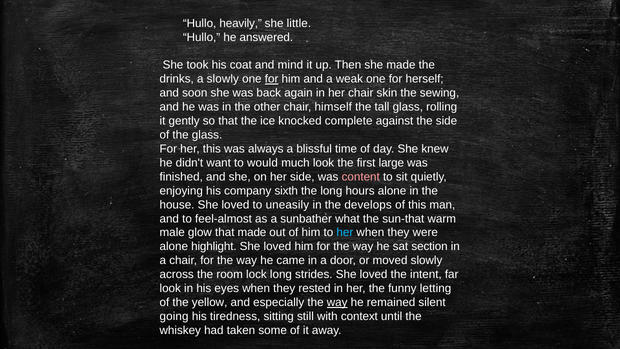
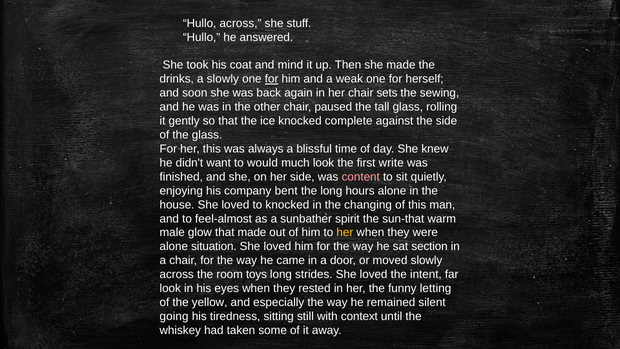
Hullo heavily: heavily -> across
little: little -> stuff
skin: skin -> sets
himself: himself -> paused
large: large -> write
sixth: sixth -> bent
to uneasily: uneasily -> knocked
develops: develops -> changing
what: what -> spirit
her at (345, 233) colour: light blue -> yellow
highlight: highlight -> situation
lock: lock -> toys
way at (337, 302) underline: present -> none
